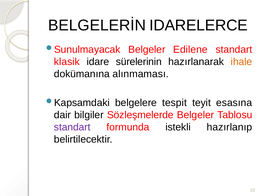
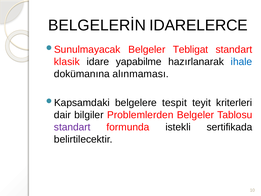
Edilene: Edilene -> Tebligat
sürelerinin: sürelerinin -> yapabilme
ihale colour: orange -> blue
esasına: esasına -> kriterleri
Sözleşmelerde: Sözleşmelerde -> Problemlerden
hazırlanıp: hazırlanıp -> sertifikada
